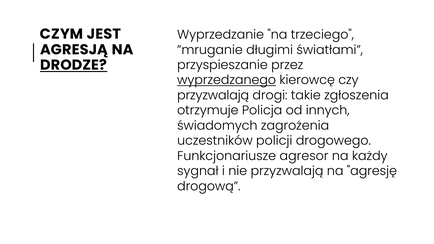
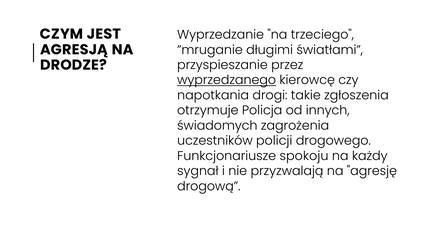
DRODZE underline: present -> none
przyzwalają at (213, 95): przyzwalają -> napotkania
agresor: agresor -> spokoju
